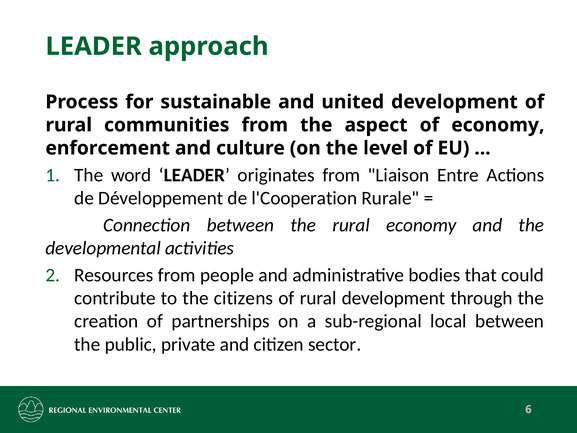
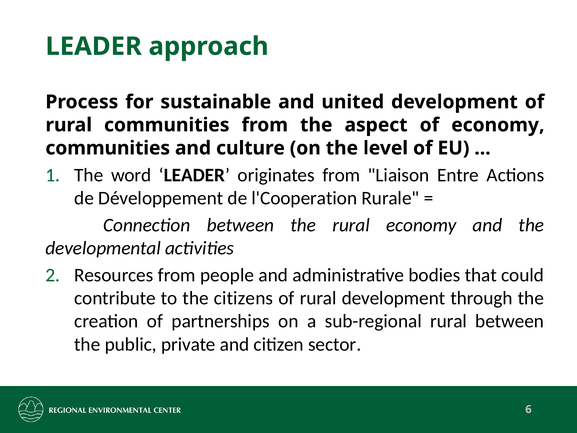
enforcement at (108, 148): enforcement -> communities
sub-regional local: local -> rural
